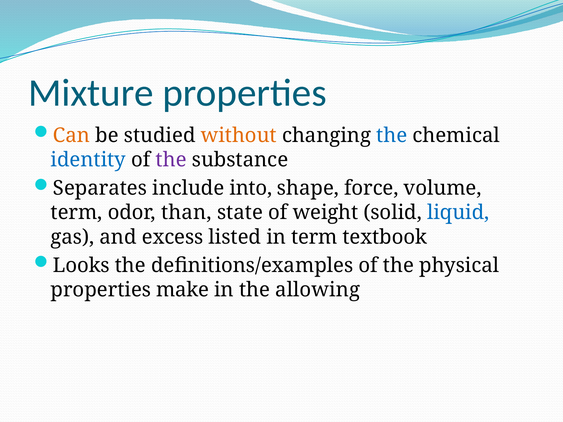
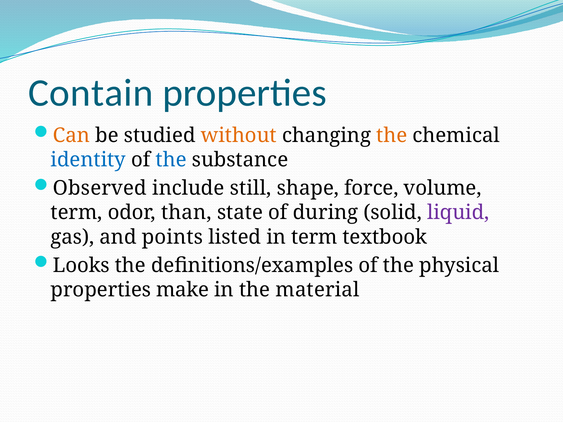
Mixture: Mixture -> Contain
the at (392, 136) colour: blue -> orange
the at (171, 160) colour: purple -> blue
Separates: Separates -> Observed
into: into -> still
weight: weight -> during
liquid colour: blue -> purple
excess: excess -> points
allowing: allowing -> material
